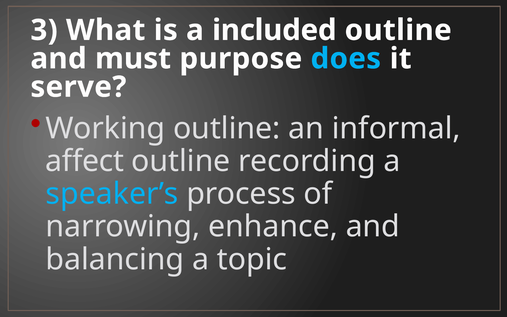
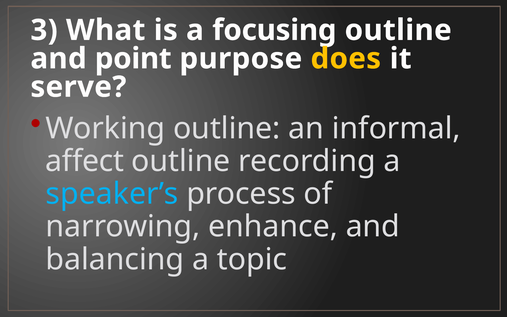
included: included -> focusing
must: must -> point
does colour: light blue -> yellow
